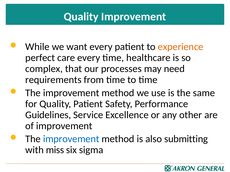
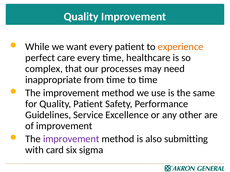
requirements: requirements -> inappropriate
improvement at (71, 139) colour: blue -> purple
miss: miss -> card
